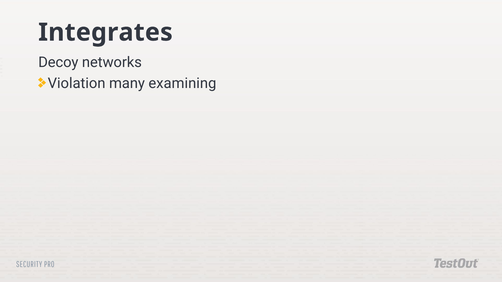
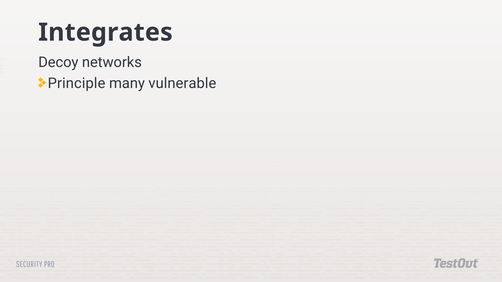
Violation: Violation -> Principle
examining: examining -> vulnerable
